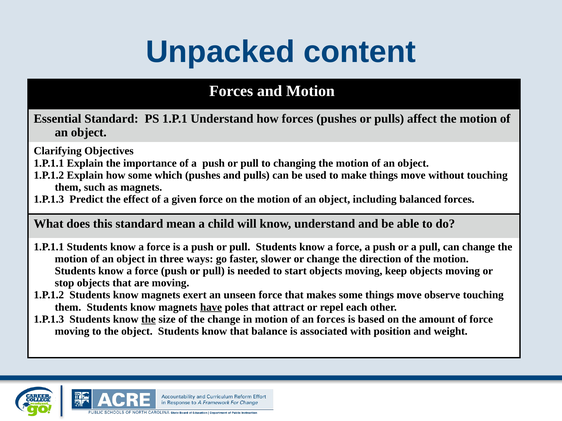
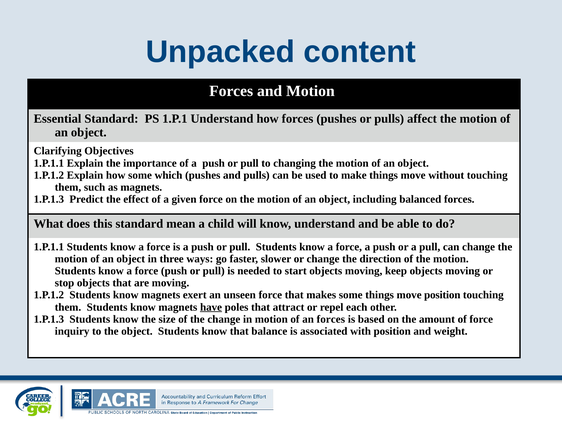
move observe: observe -> position
the at (148, 320) underline: present -> none
moving at (72, 332): moving -> inquiry
